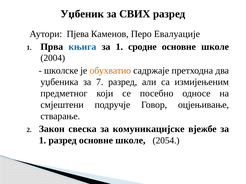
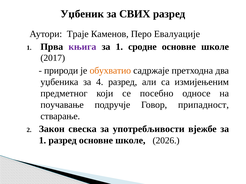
Пјева: Пјева -> Траје
књига colour: blue -> purple
2004: 2004 -> 2017
школске: школске -> природи
7: 7 -> 4
смјештени: смјештени -> поучавање
оцјењивање: оцјењивање -> припадност
комуникацијске: комуникацијске -> употребљивости
2054: 2054 -> 2026
